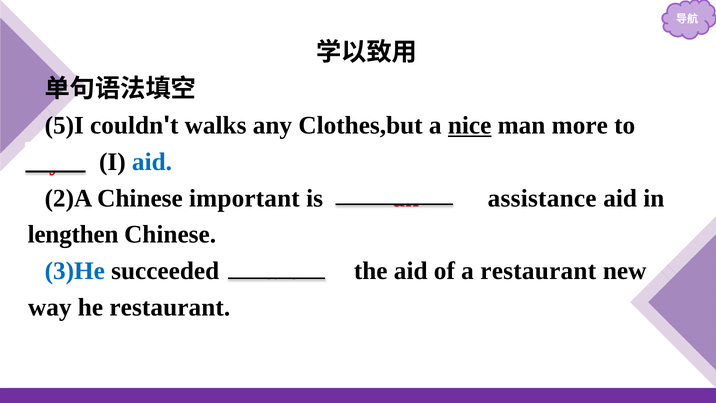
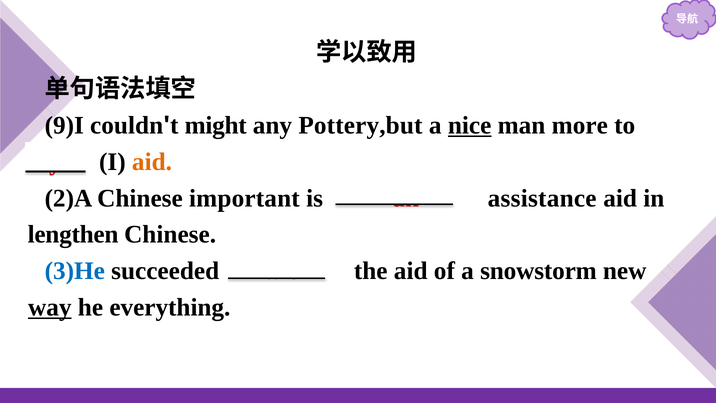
5)I: 5)I -> 9)I
walks: walks -> might
Clothes,but: Clothes,but -> Pottery,but
aid at (152, 162) colour: blue -> orange
a restaurant: restaurant -> snowstorm
way underline: none -> present
he restaurant: restaurant -> everything
